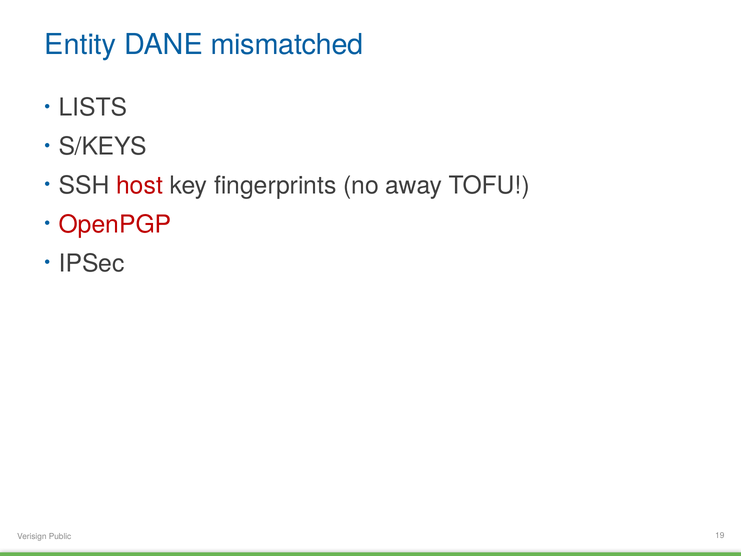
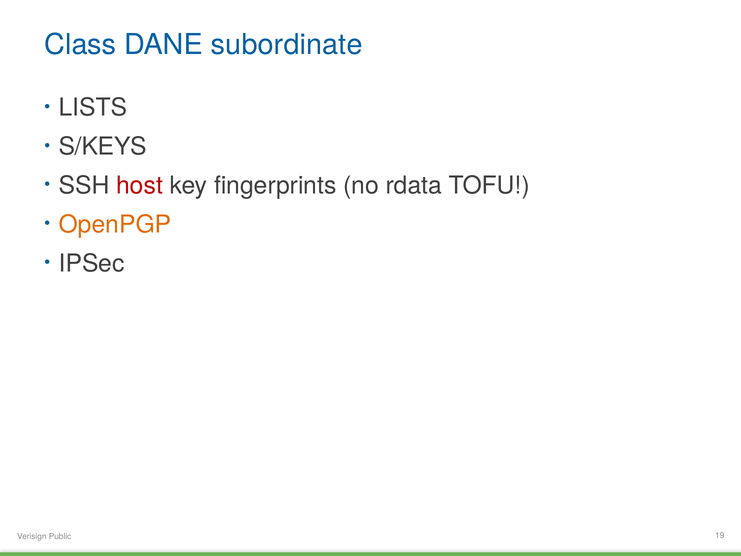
Entity: Entity -> Class
mismatched: mismatched -> subordinate
away: away -> rdata
OpenPGP colour: red -> orange
